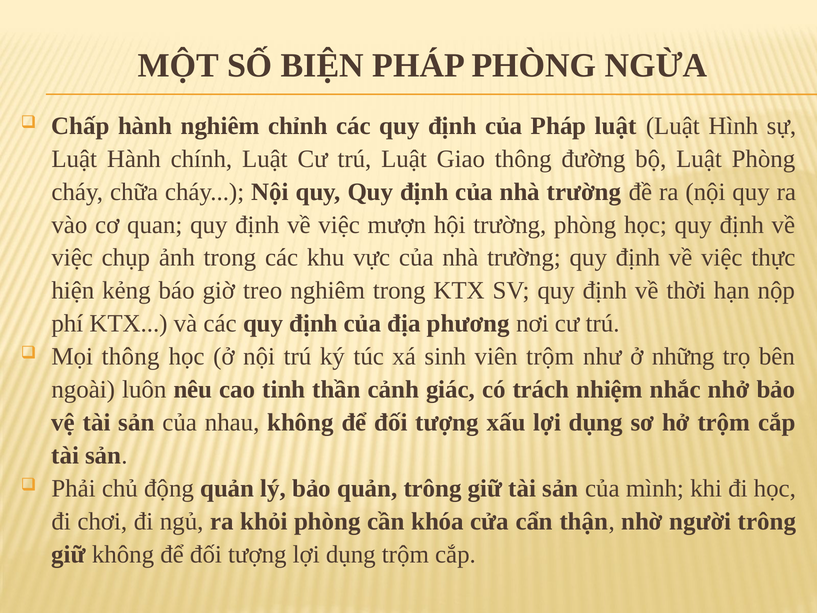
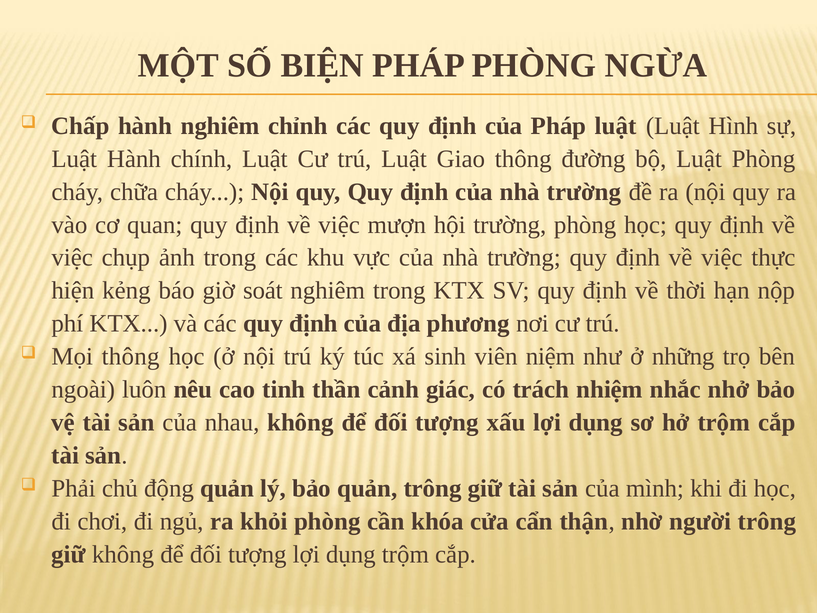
treo: treo -> soát
viên trộm: trộm -> niệm
